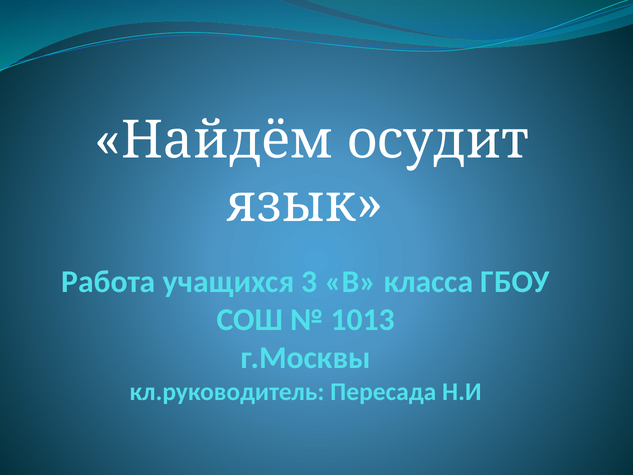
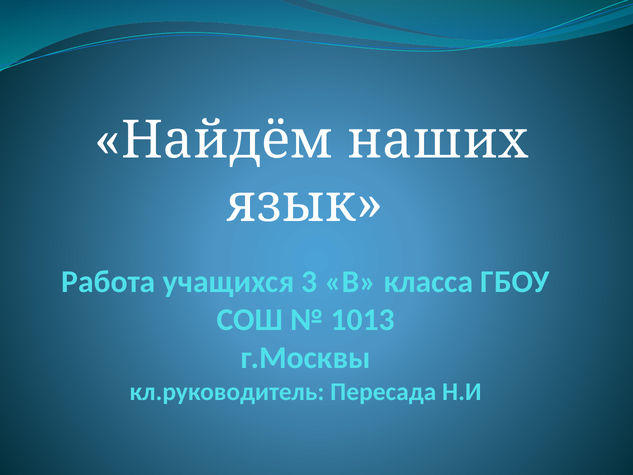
осудит: осудит -> наших
